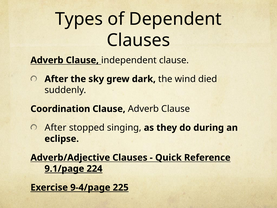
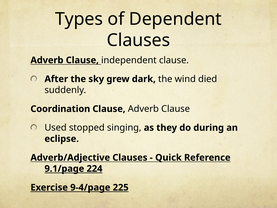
After at (56, 128): After -> Used
